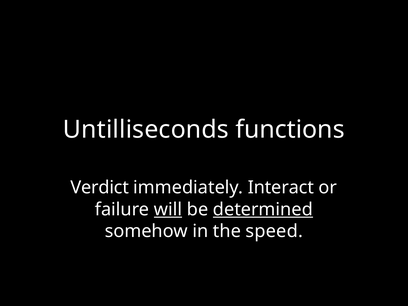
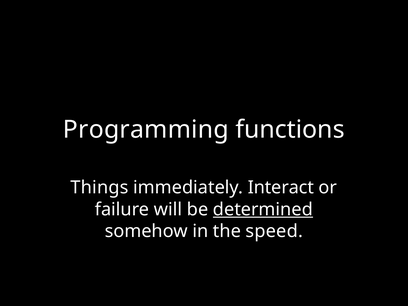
Untilliseconds: Untilliseconds -> Programming
Verdict: Verdict -> Things
will underline: present -> none
